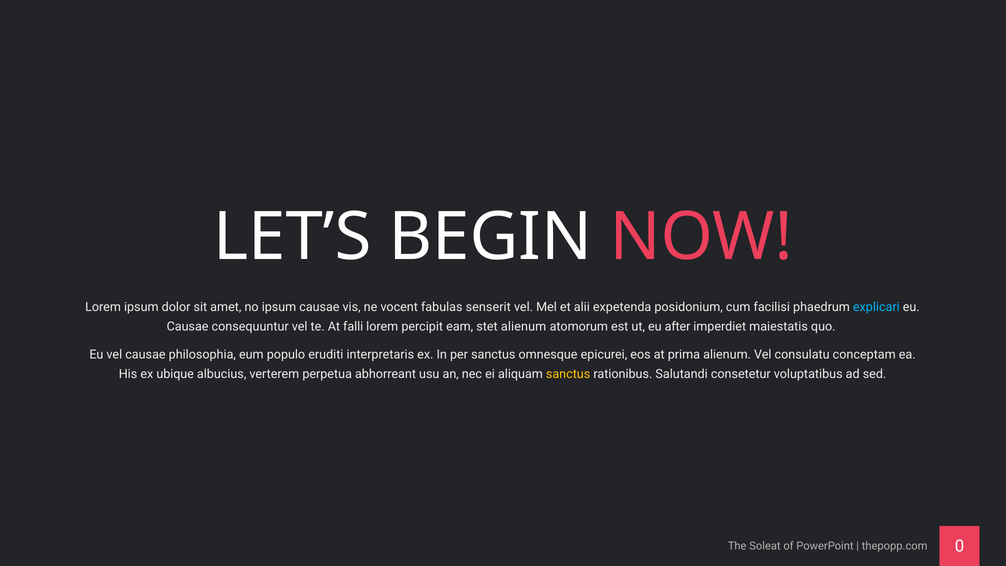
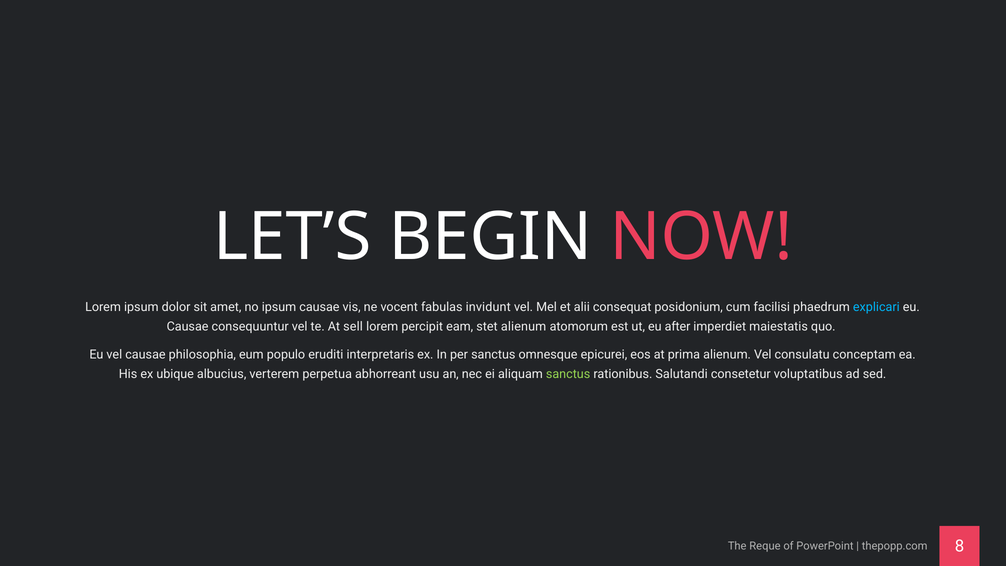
senserit: senserit -> invidunt
expetenda: expetenda -> consequat
falli: falli -> sell
sanctus at (568, 374) colour: yellow -> light green
Soleat: Soleat -> Reque
0: 0 -> 8
